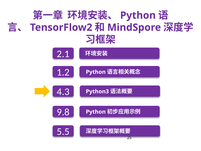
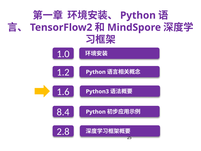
2.1: 2.1 -> 1.0
4.3: 4.3 -> 1.6
9.8: 9.8 -> 8.4
5.5: 5.5 -> 2.8
